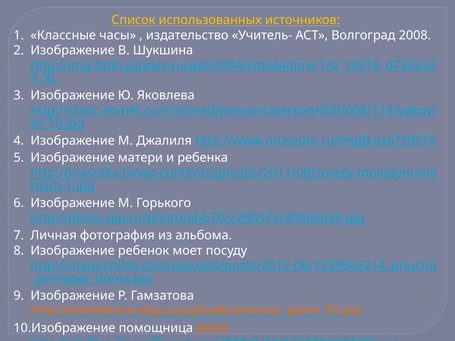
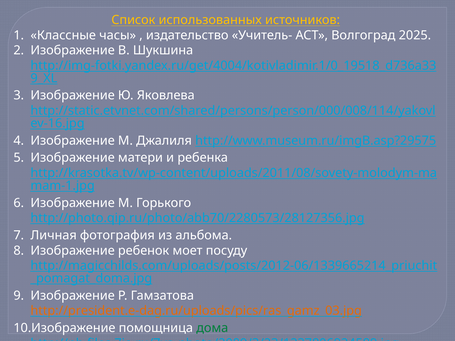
2008: 2008 -> 2025
http://photo.qip.ru/photo/abb70/2280573/40566636.jpg: http://photo.qip.ru/photo/abb70/2280573/40566636.jpg -> http://photo.qip.ru/photo/abb70/2280573/28127356.jpg
дома colour: orange -> green
